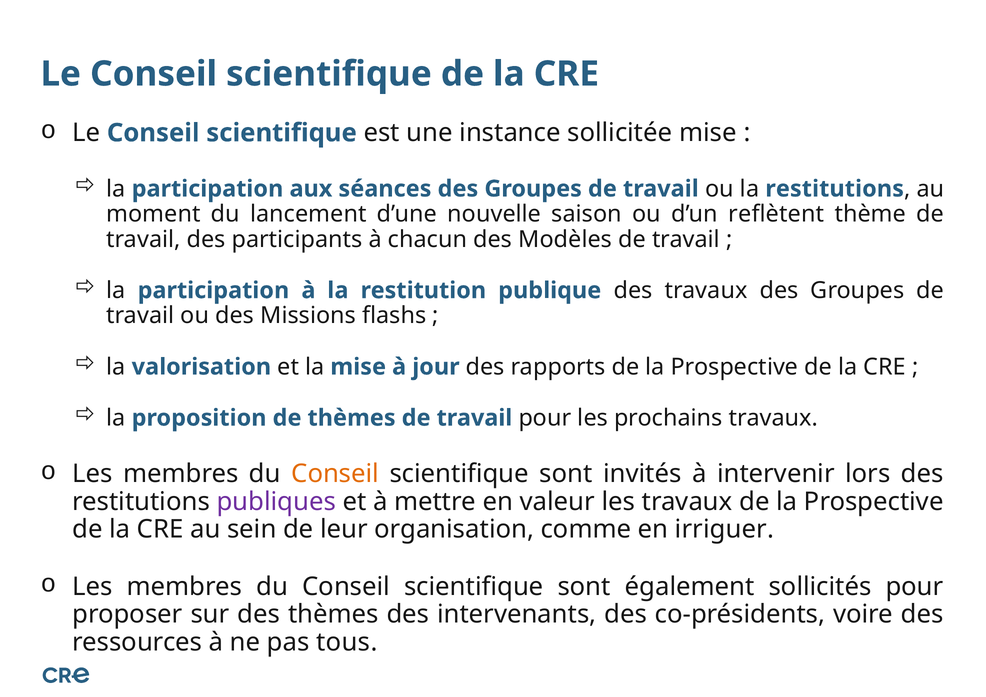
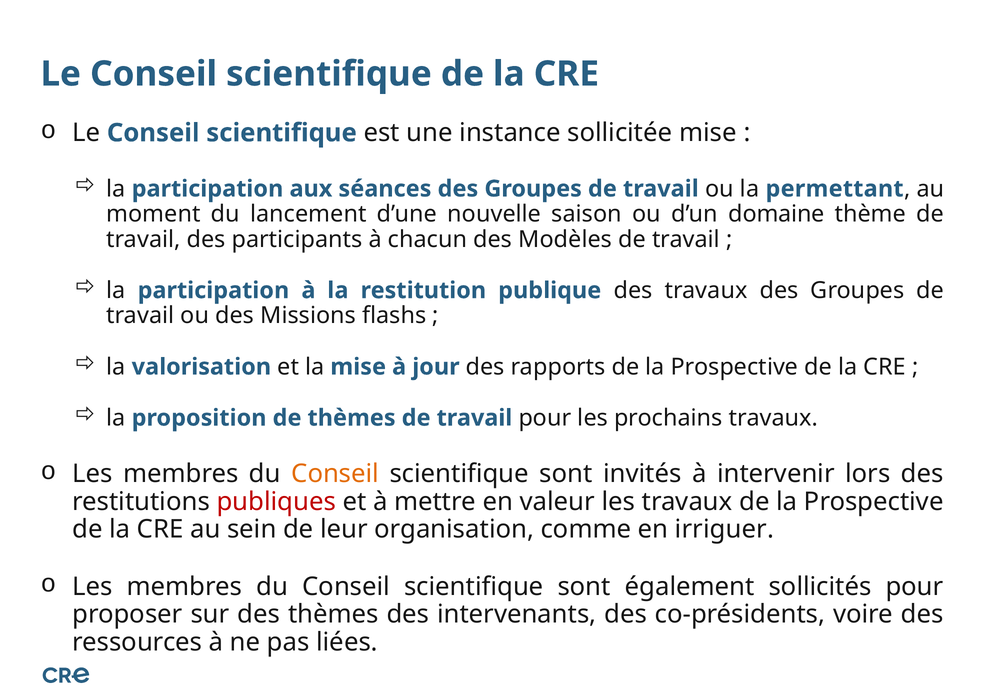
la restitutions: restitutions -> permettant
reflètent: reflètent -> domaine
publiques colour: purple -> red
tous: tous -> liées
